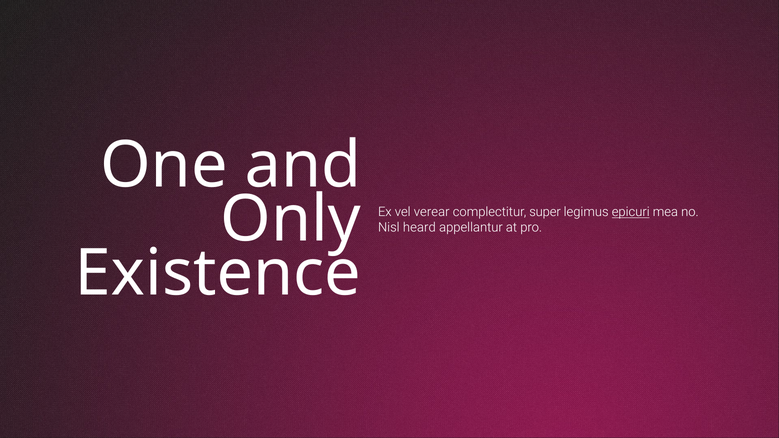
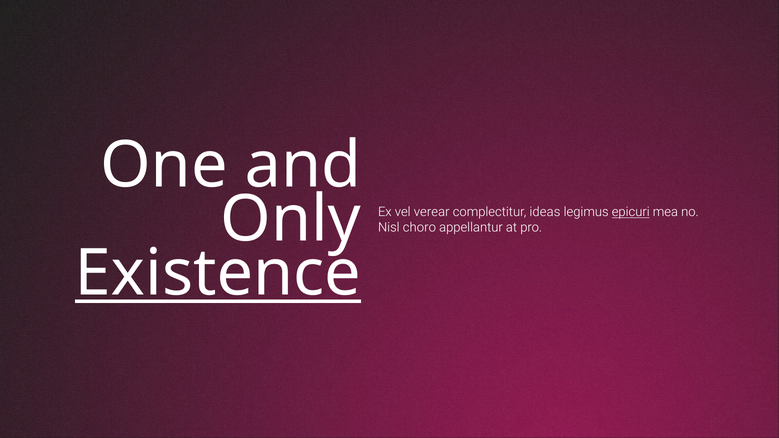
super: super -> ideas
heard: heard -> choro
Existence underline: none -> present
